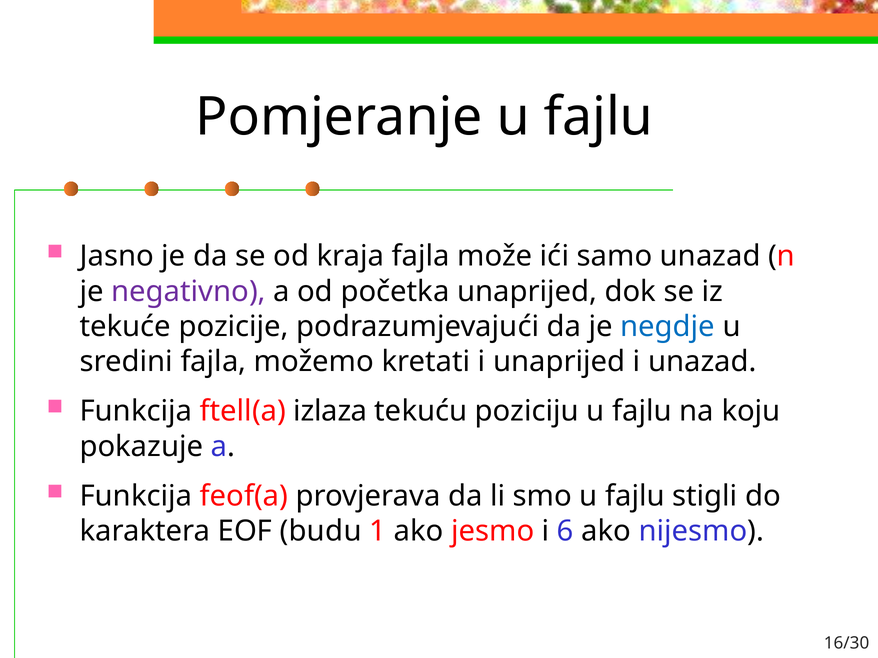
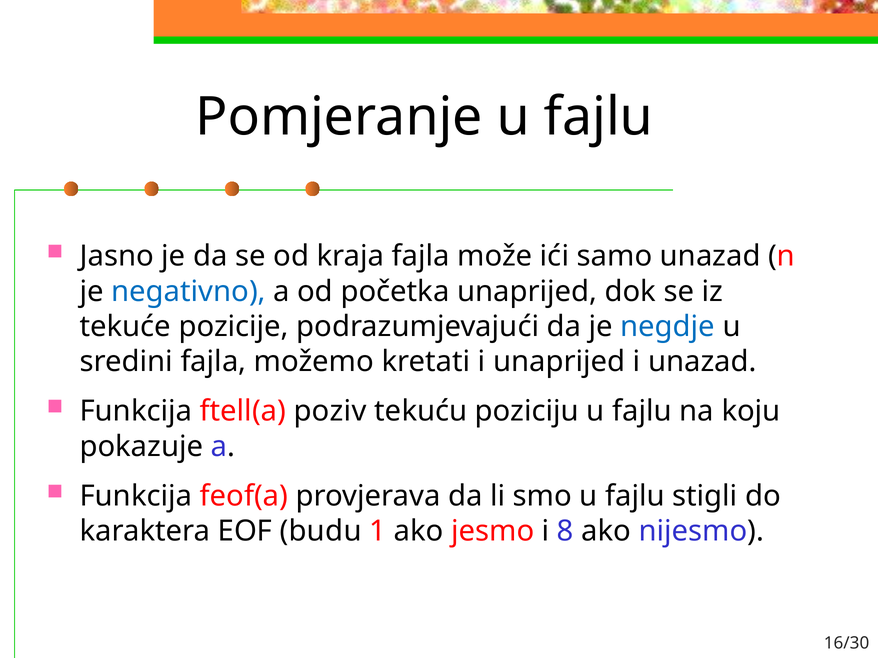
negativno colour: purple -> blue
izlaza: izlaza -> poziv
6: 6 -> 8
